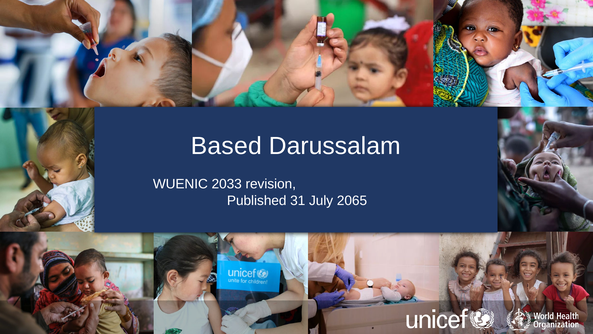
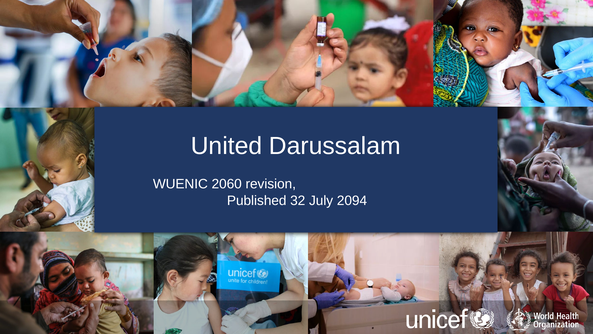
Based: Based -> United
2033: 2033 -> 2060
31: 31 -> 32
2065: 2065 -> 2094
